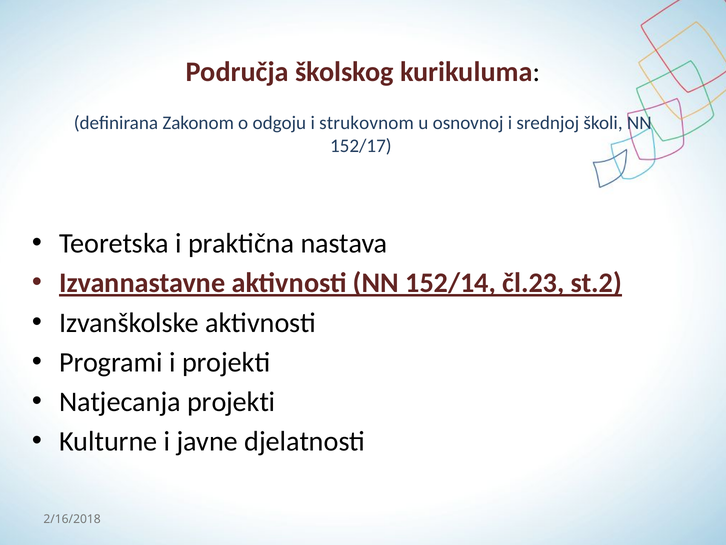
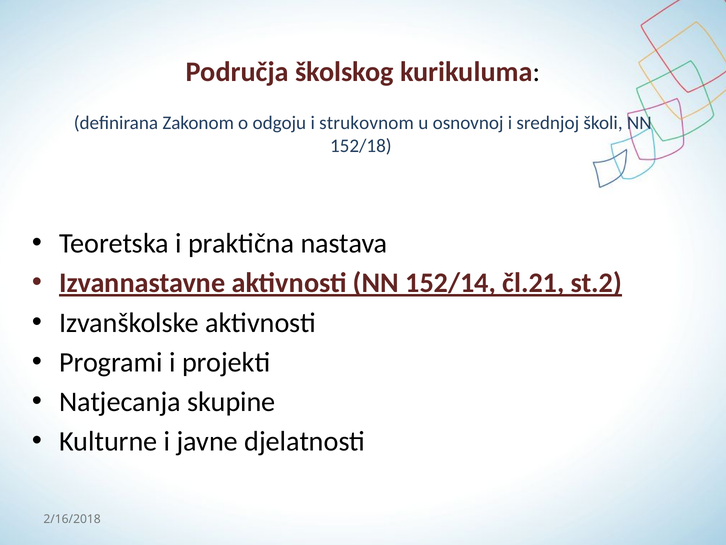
152/17: 152/17 -> 152/18
čl.23: čl.23 -> čl.21
Natjecanja projekti: projekti -> skupine
